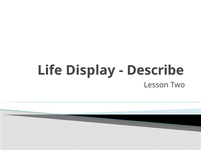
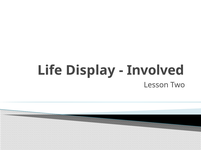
Describe: Describe -> Involved
